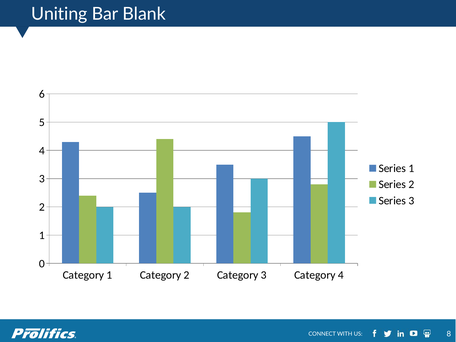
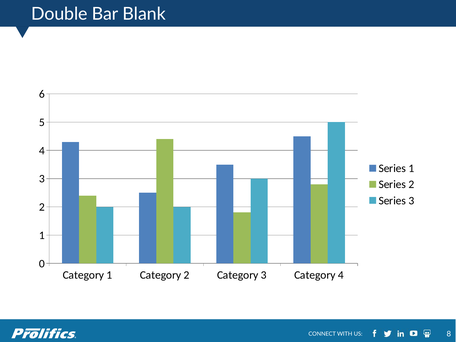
Uniting: Uniting -> Double
